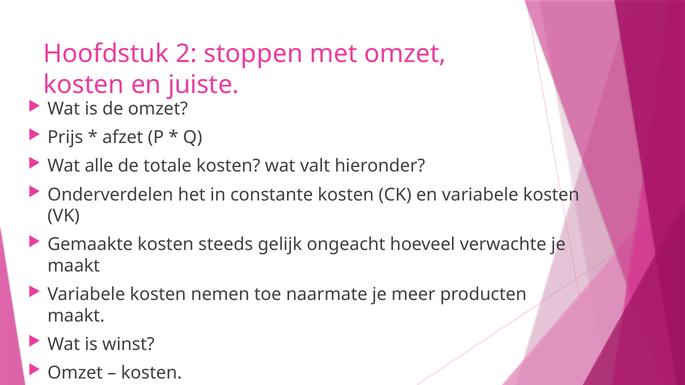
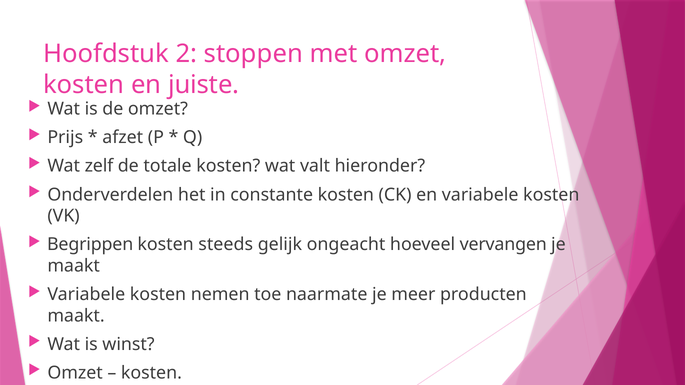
alle: alle -> zelf
Gemaakte: Gemaakte -> Begrippen
verwachte: verwachte -> vervangen
